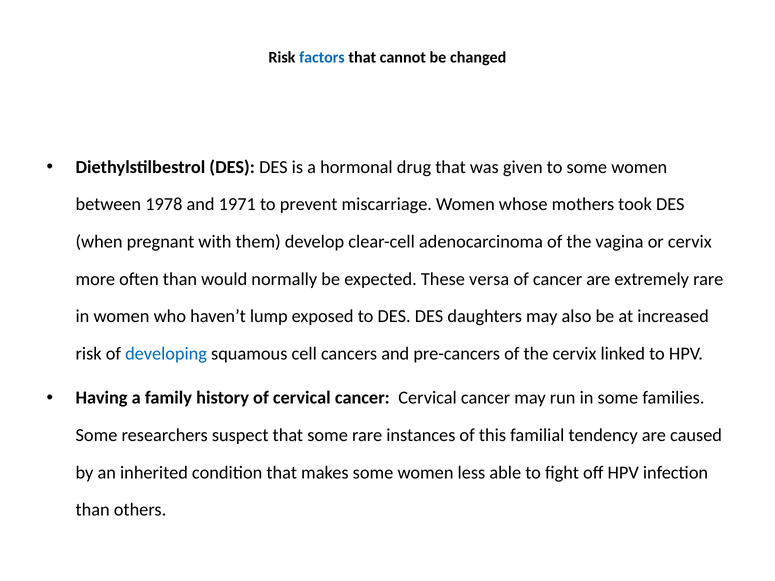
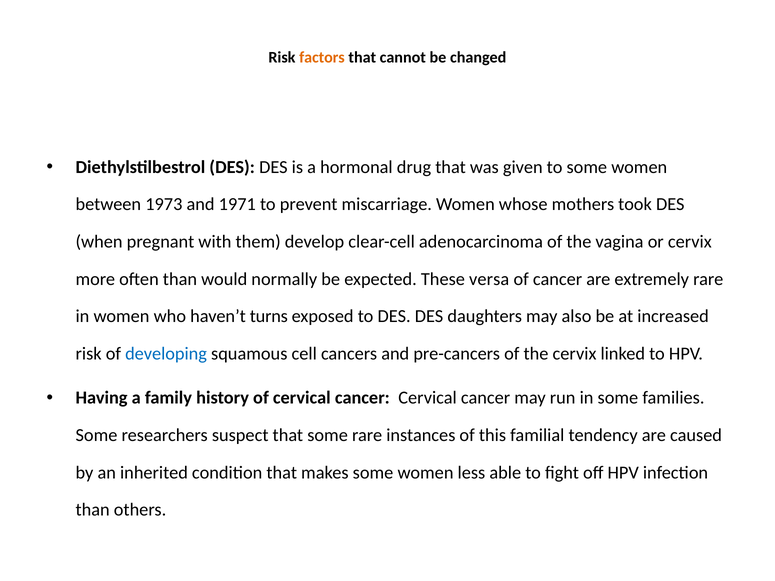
factors colour: blue -> orange
1978: 1978 -> 1973
lump: lump -> turns
